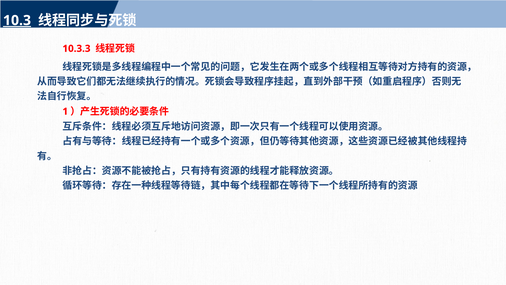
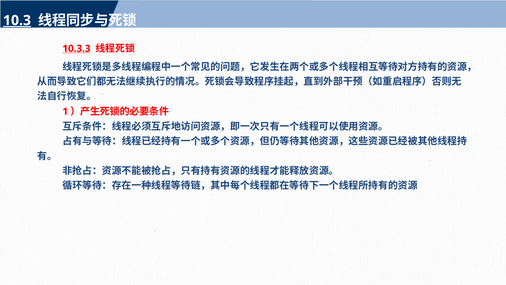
10.3.3 underline: none -> present
